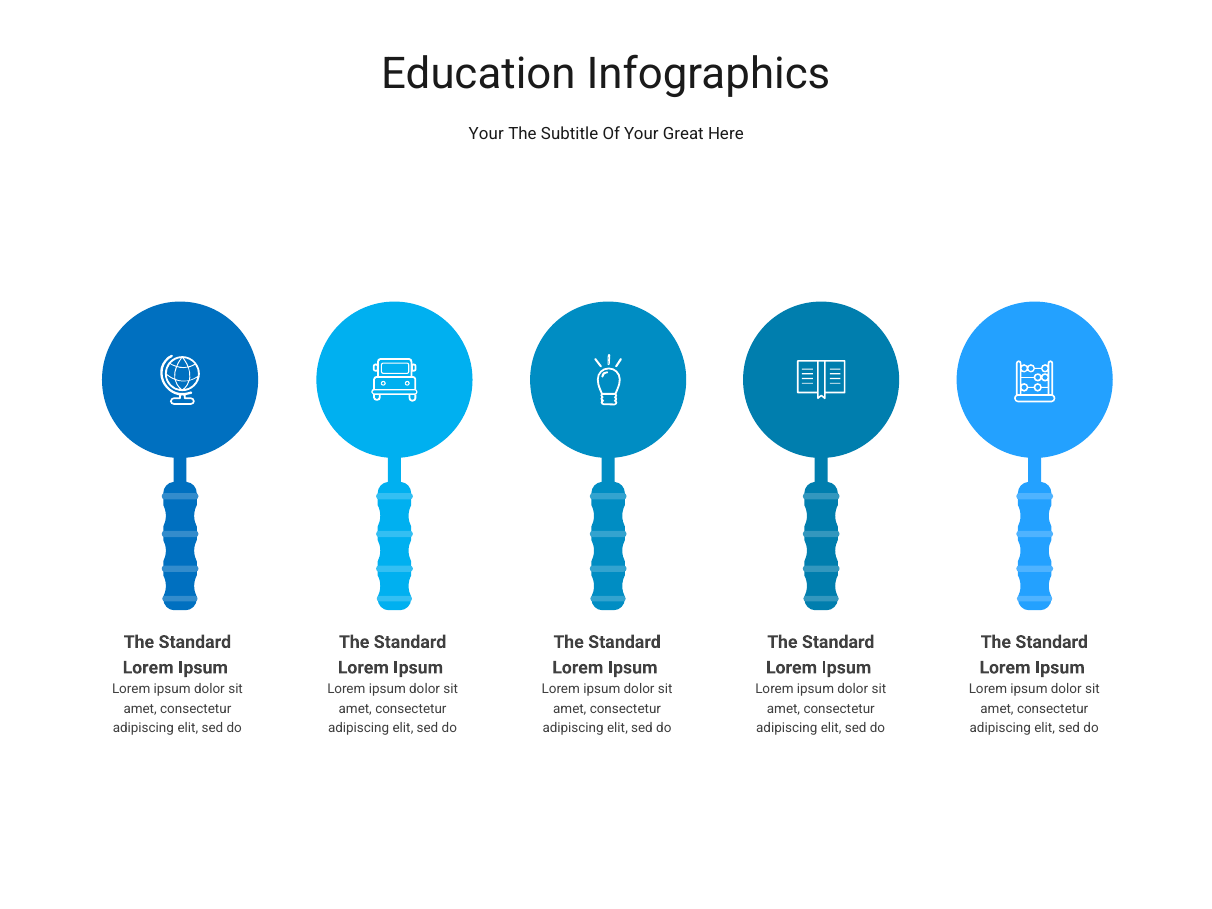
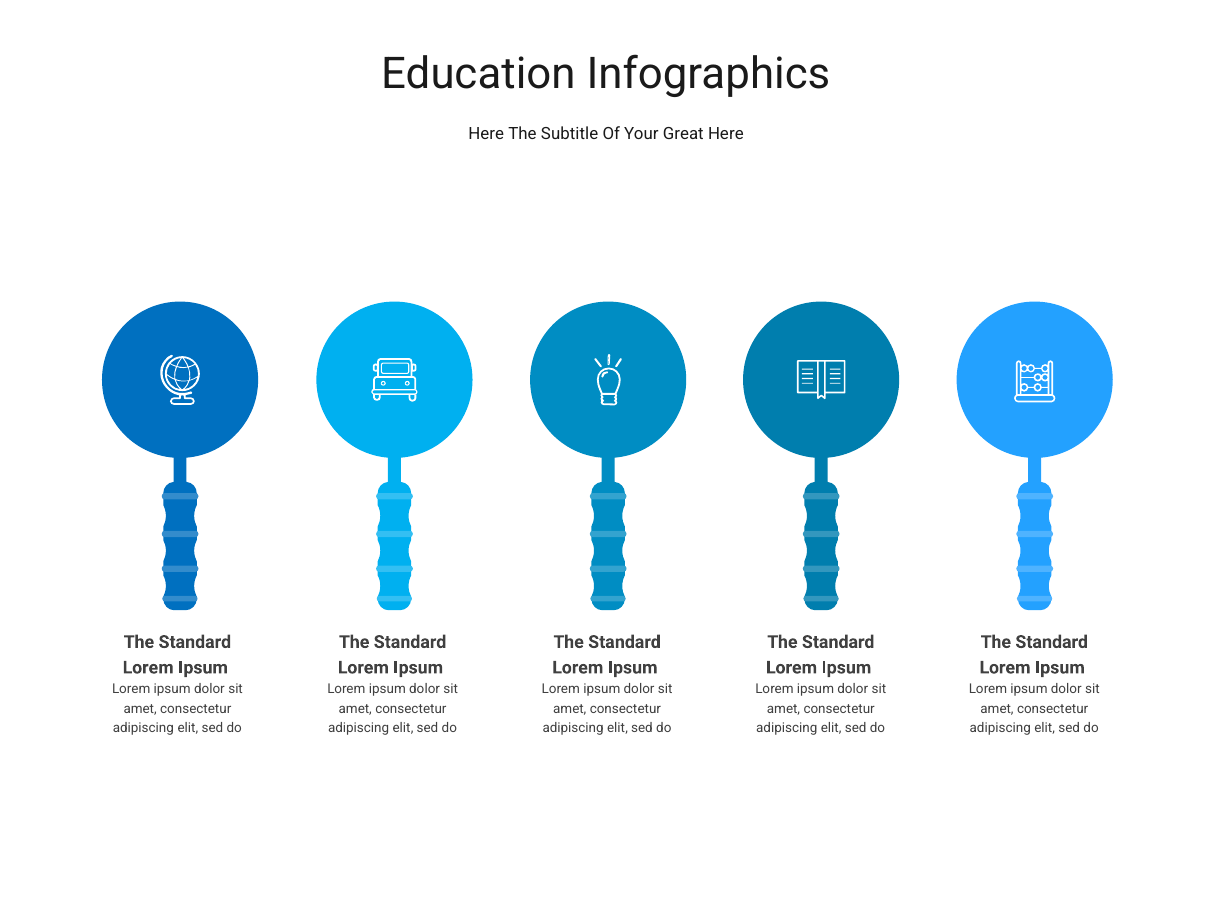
Your at (486, 134): Your -> Here
